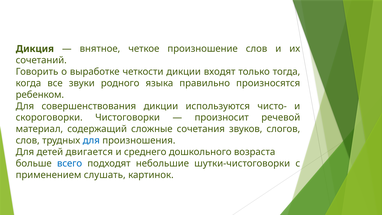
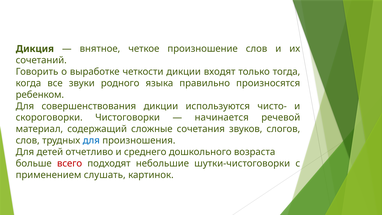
произносит: произносит -> начинается
двигается: двигается -> отчетливо
всего colour: blue -> red
